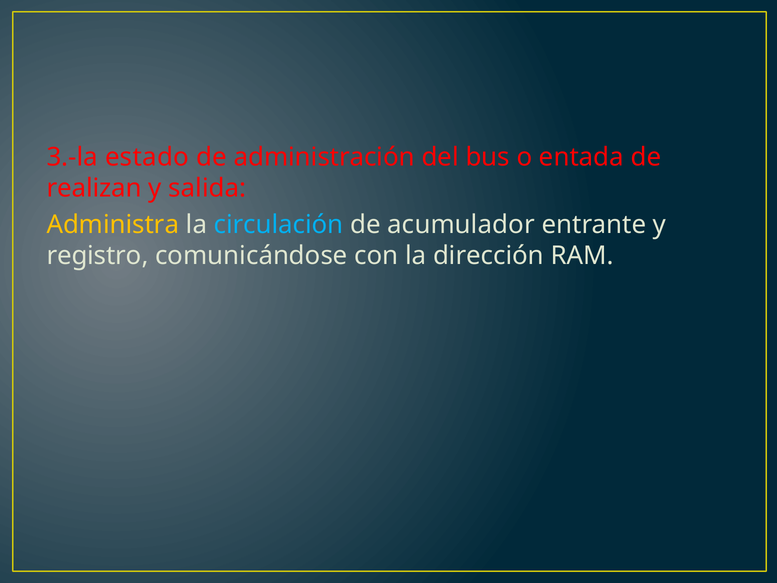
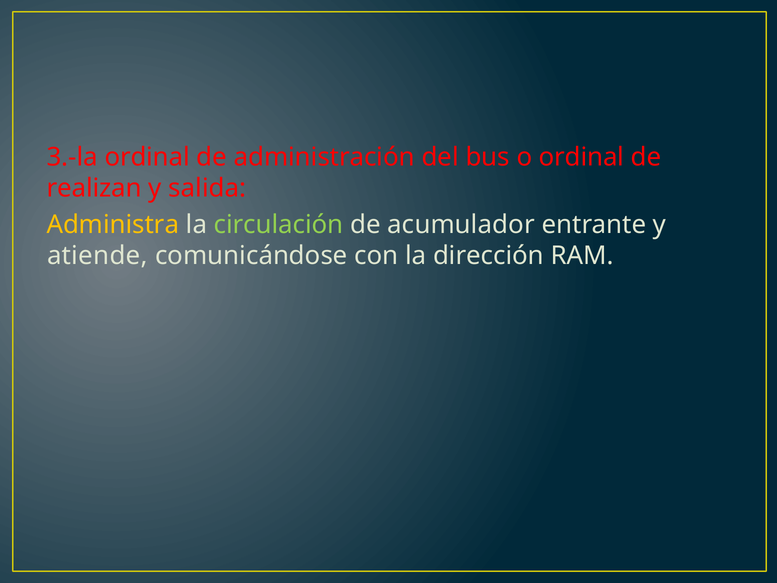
3.-la estado: estado -> ordinal
o entada: entada -> ordinal
circulación colour: light blue -> light green
registro: registro -> atiende
